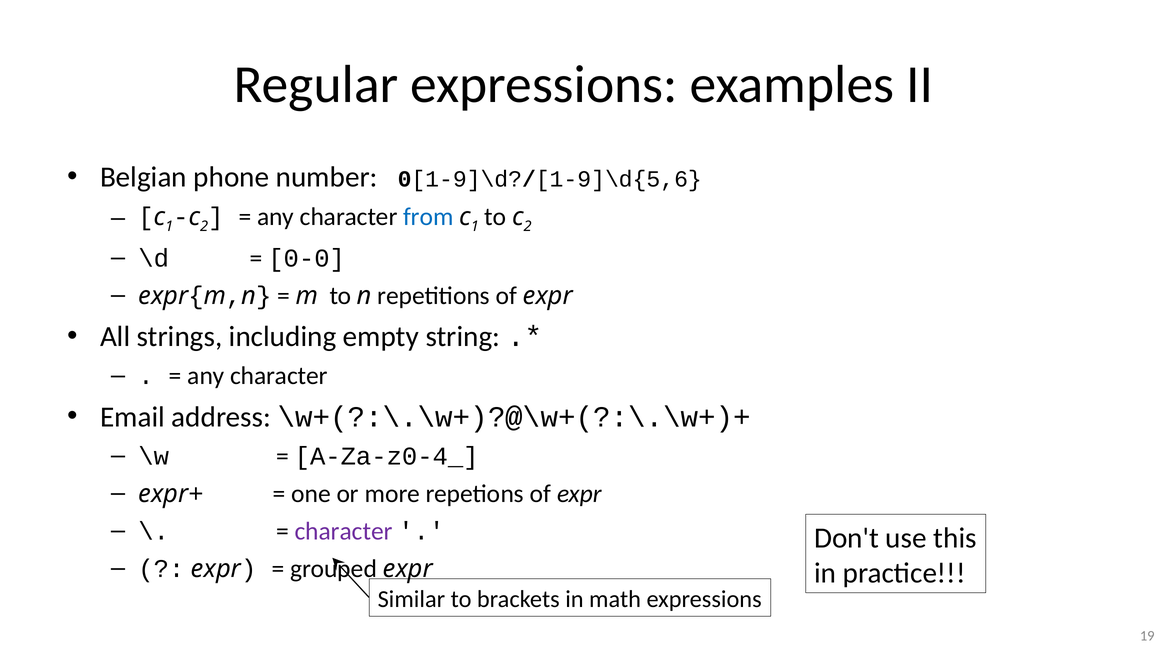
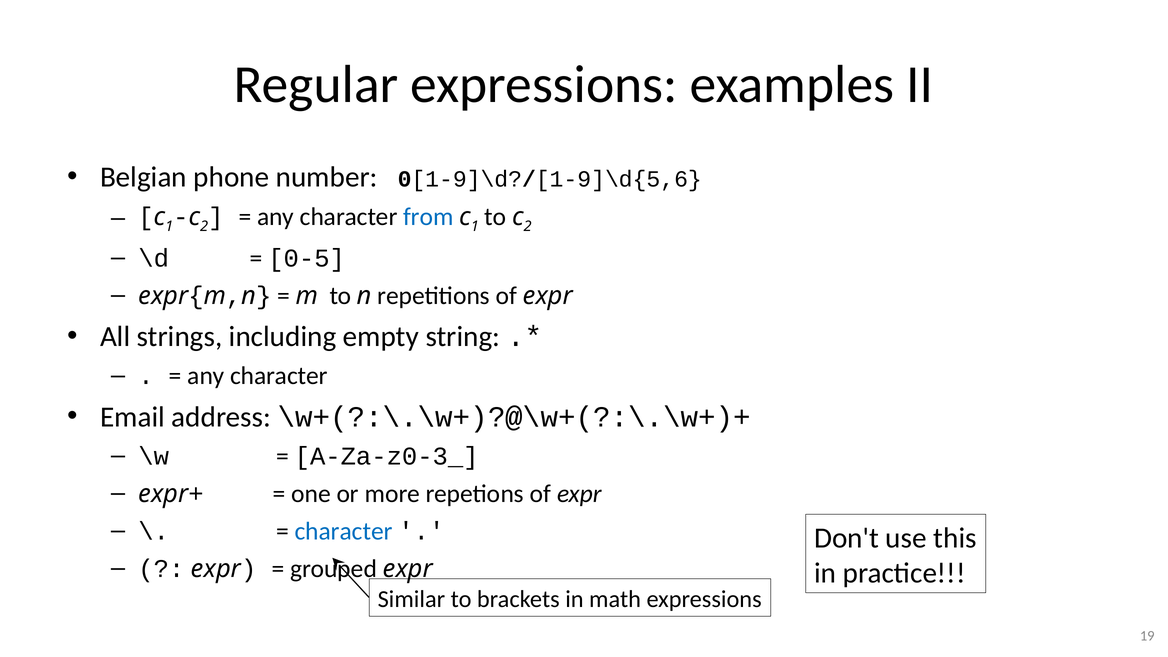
0-0: 0-0 -> 0-5
A-Za-z0-4_: A-Za-z0-4_ -> A-Za-z0-3_
character at (344, 531) colour: purple -> blue
